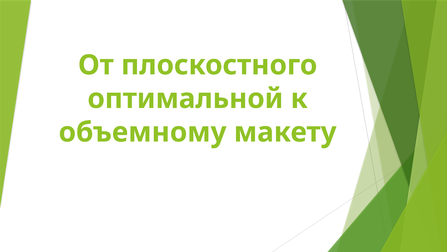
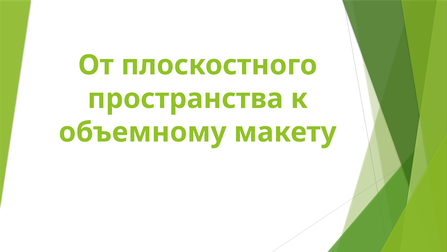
оптимальной: оптимальной -> пространства
